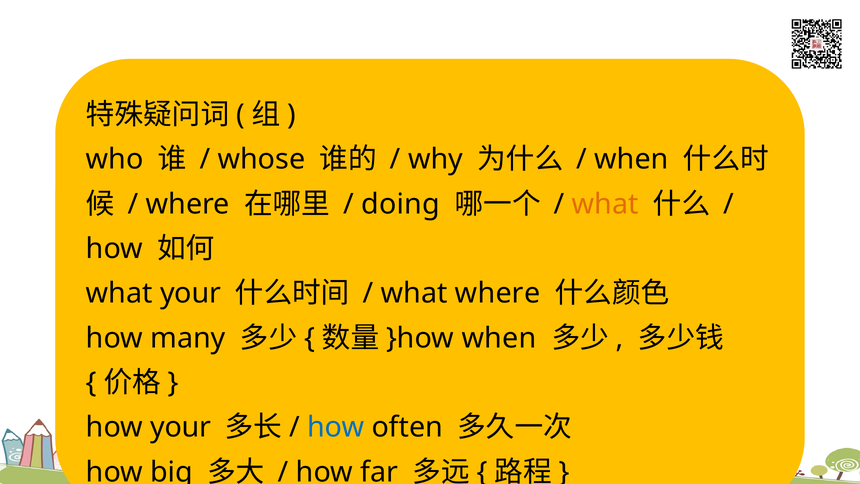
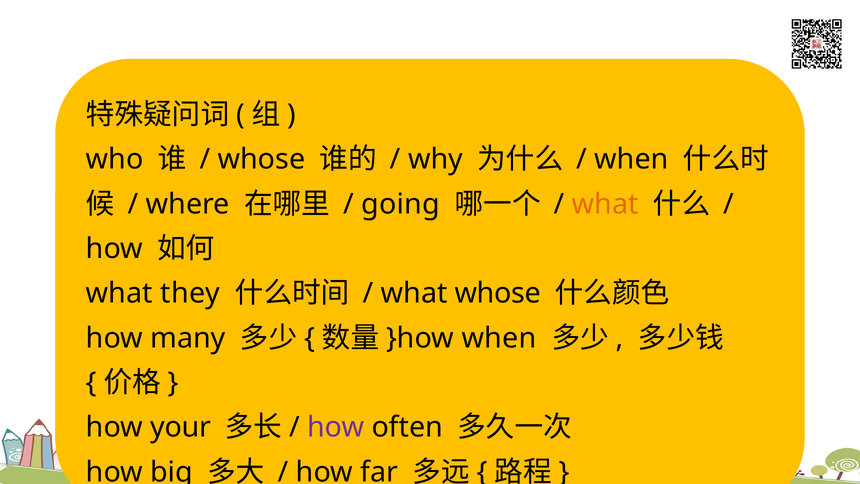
doing: doing -> going
what your: your -> they
what where: where -> whose
how at (336, 428) colour: blue -> purple
